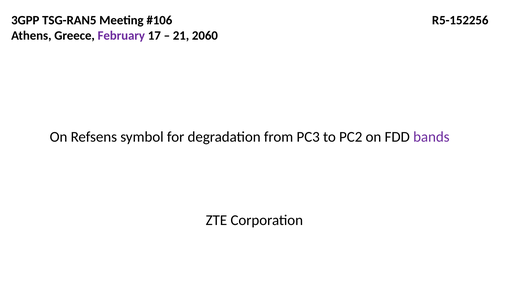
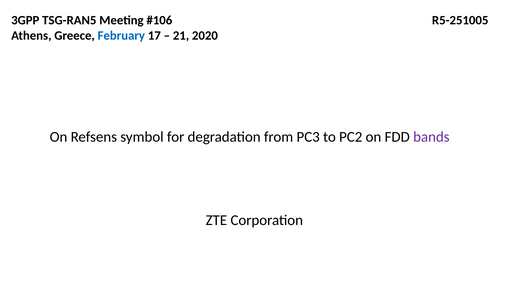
R5-152256: R5-152256 -> R5-251005
February colour: purple -> blue
2060: 2060 -> 2020
